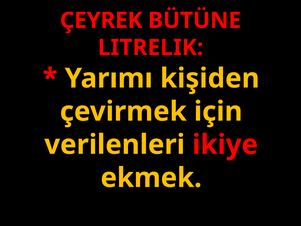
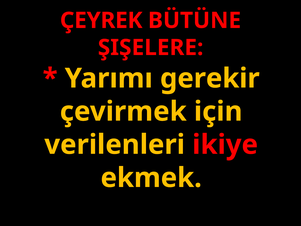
LITRELIK: LITRELIK -> ŞIŞELERE
kişiden: kişiden -> gerekir
